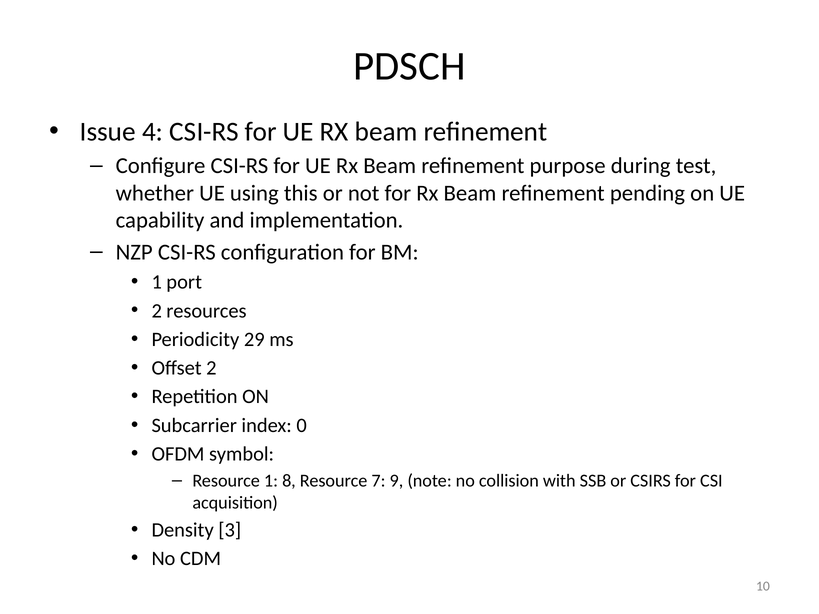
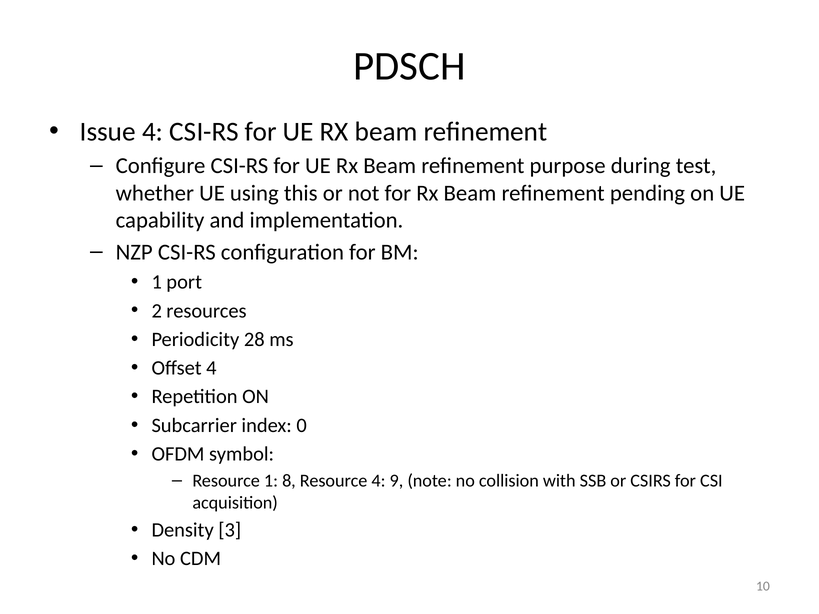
29: 29 -> 28
Offset 2: 2 -> 4
Resource 7: 7 -> 4
